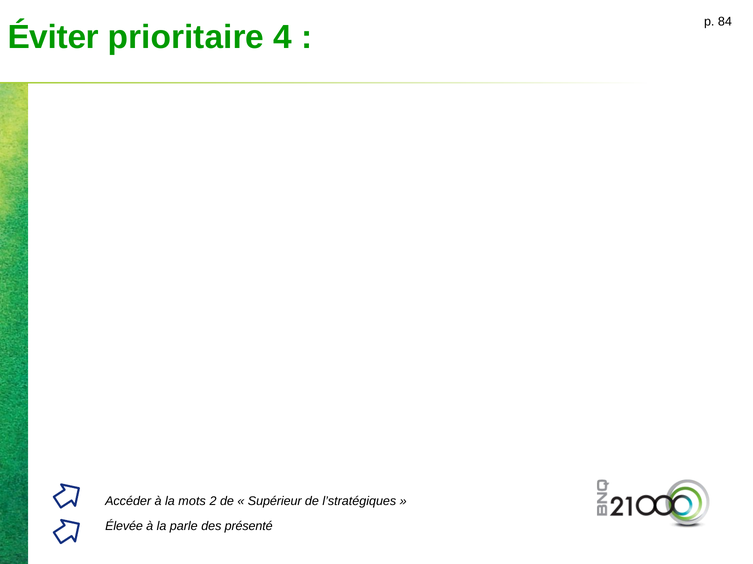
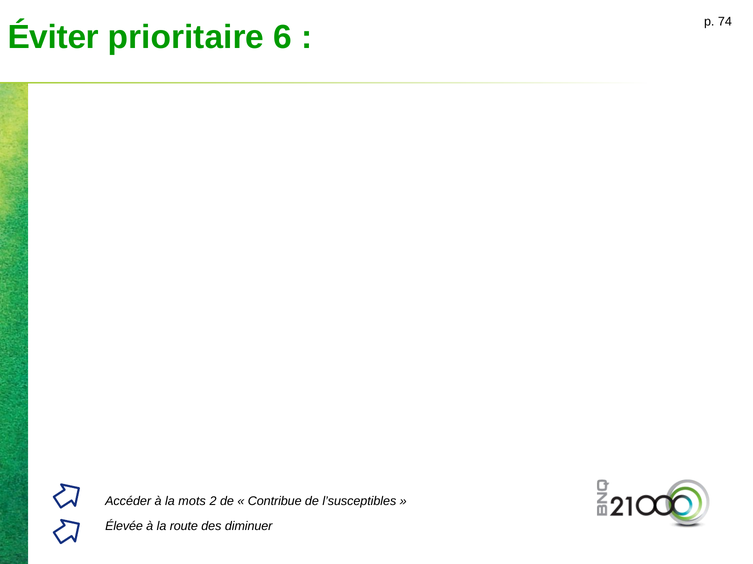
4: 4 -> 6
84: 84 -> 74
Supérieur: Supérieur -> Contribue
l’stratégiques: l’stratégiques -> l’susceptibles
parle: parle -> route
présenté: présenté -> diminuer
